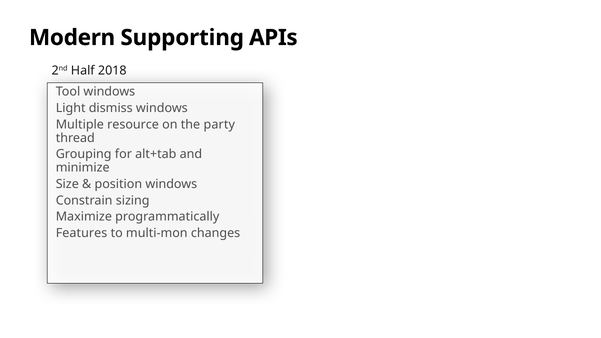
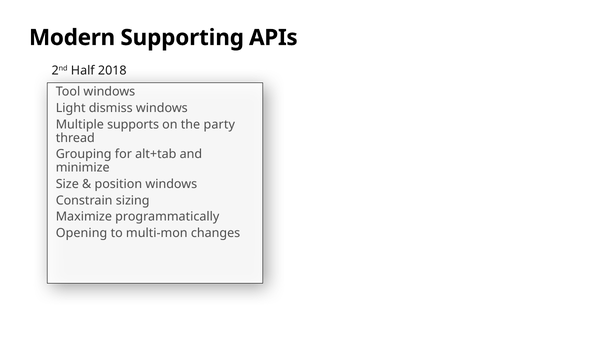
resource: resource -> supports
Features: Features -> Opening
